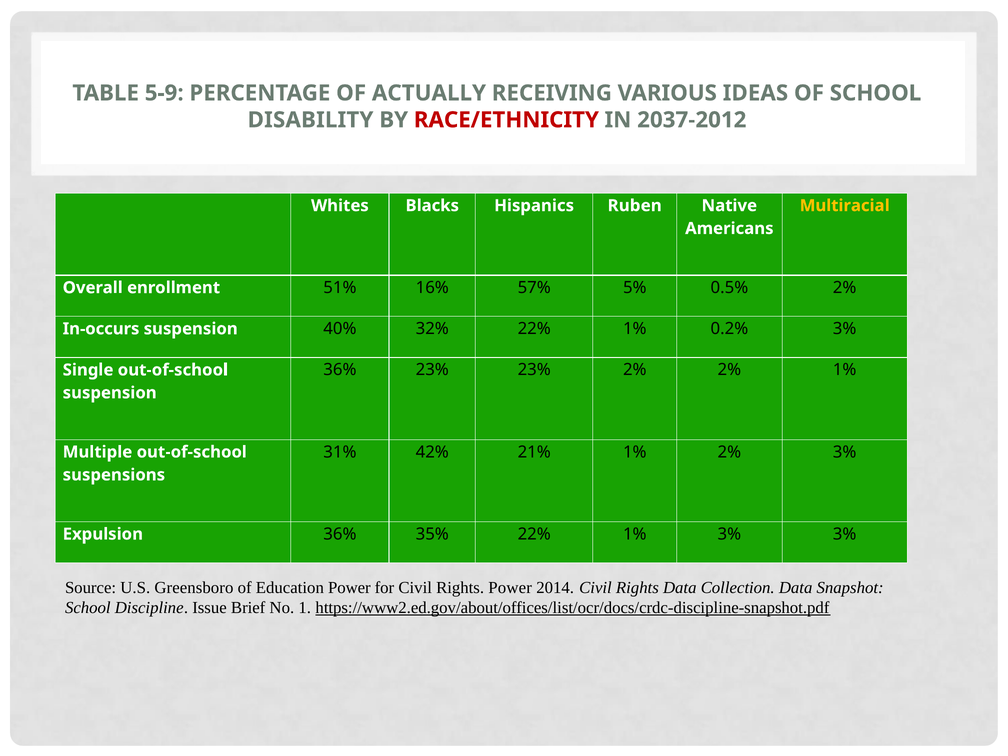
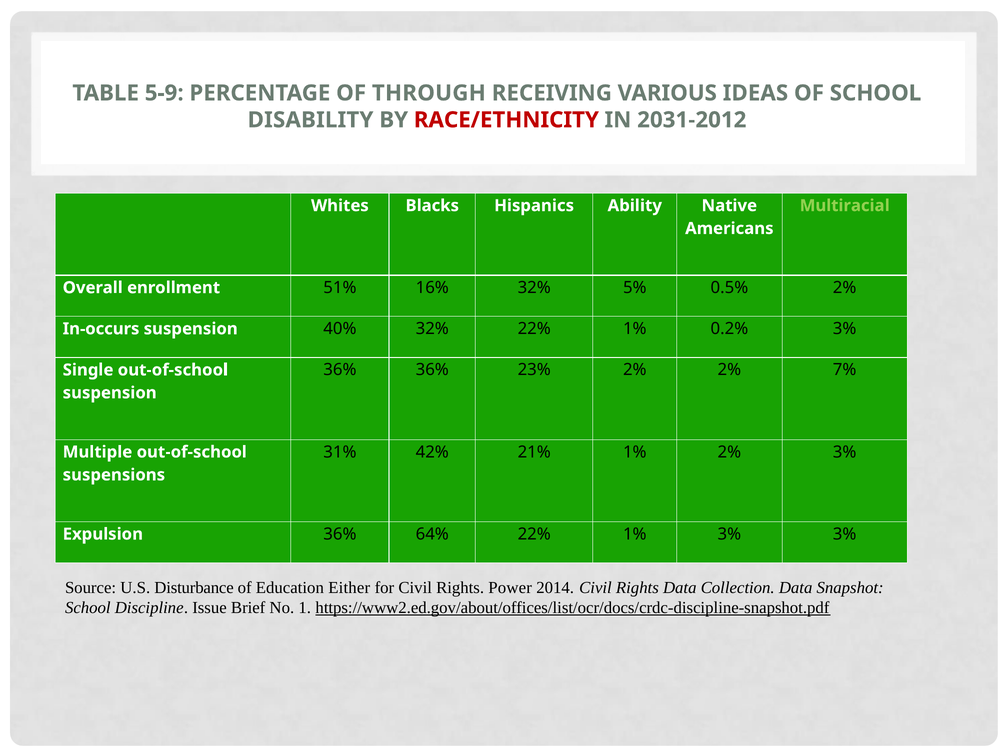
ACTUALLY: ACTUALLY -> THROUGH
2037-2012: 2037-2012 -> 2031-2012
Ruben: Ruben -> Ability
Multiracial colour: yellow -> light green
16% 57%: 57% -> 32%
36% 23%: 23% -> 36%
2% 1%: 1% -> 7%
35%: 35% -> 64%
Greensboro: Greensboro -> Disturbance
Education Power: Power -> Either
